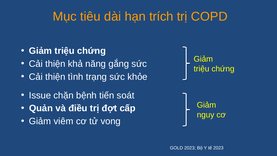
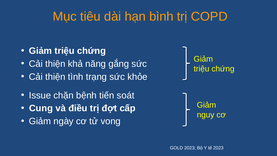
trích: trích -> bình
Quản: Quản -> Cung
viêm: viêm -> ngày
